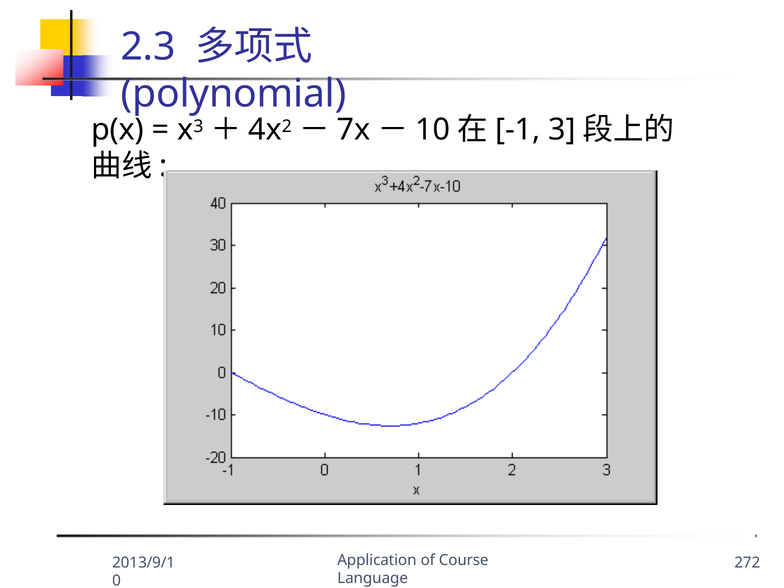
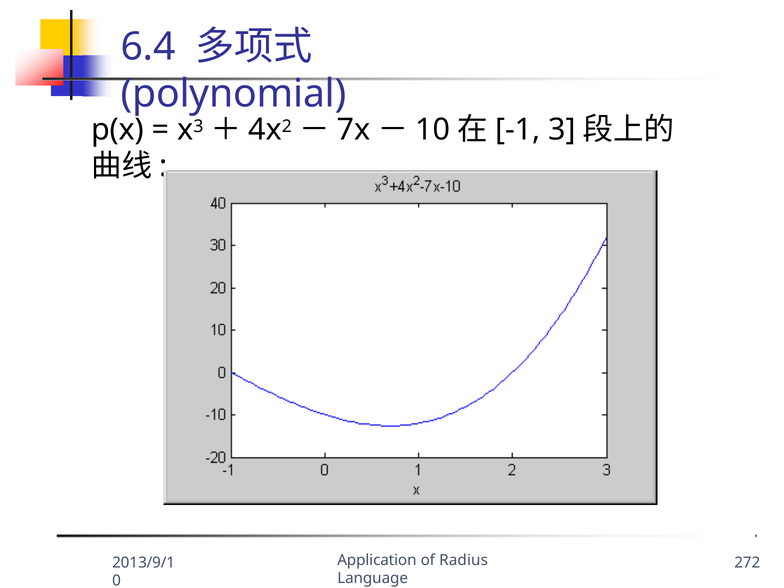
2.3: 2.3 -> 6.4
Course: Course -> Radius
